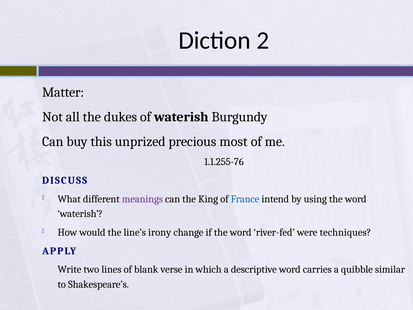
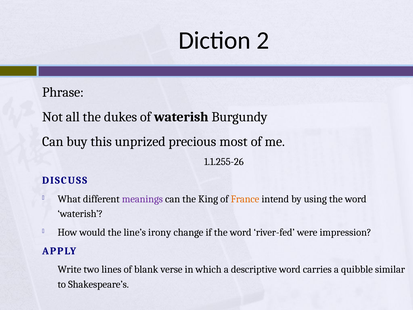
Matter: Matter -> Phrase
1.1.255-76: 1.1.255-76 -> 1.1.255-26
France colour: blue -> orange
techniques: techniques -> impression
